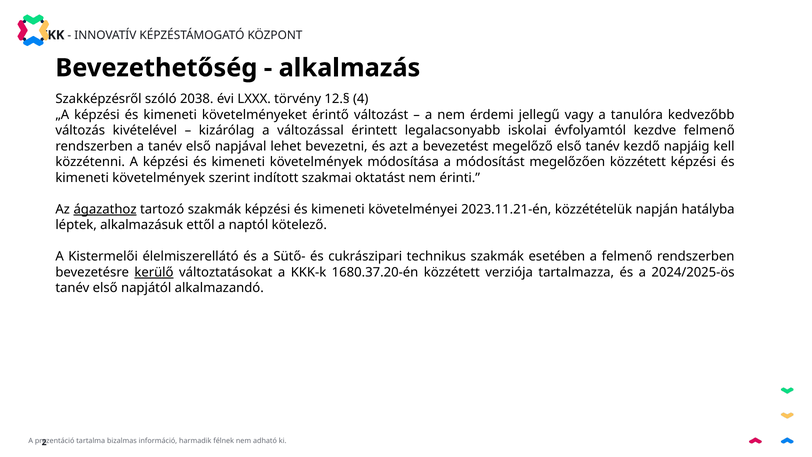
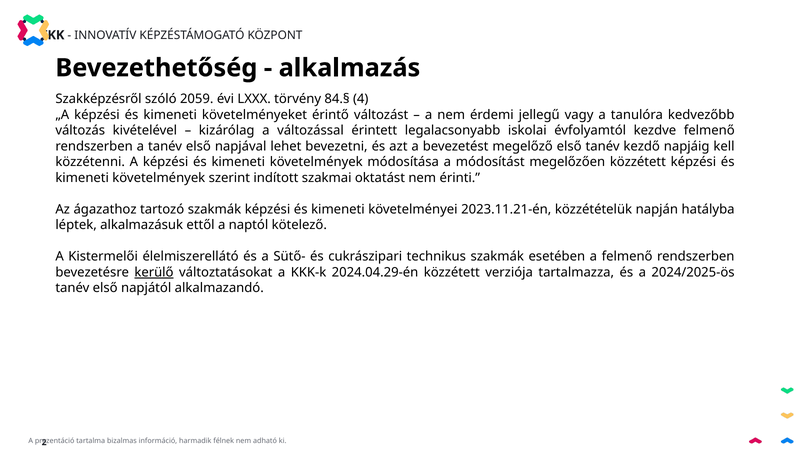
2038: 2038 -> 2059
12.§: 12.§ -> 84.§
ágazathoz underline: present -> none
1680.37.20-én: 1680.37.20-én -> 2024.04.29-én
